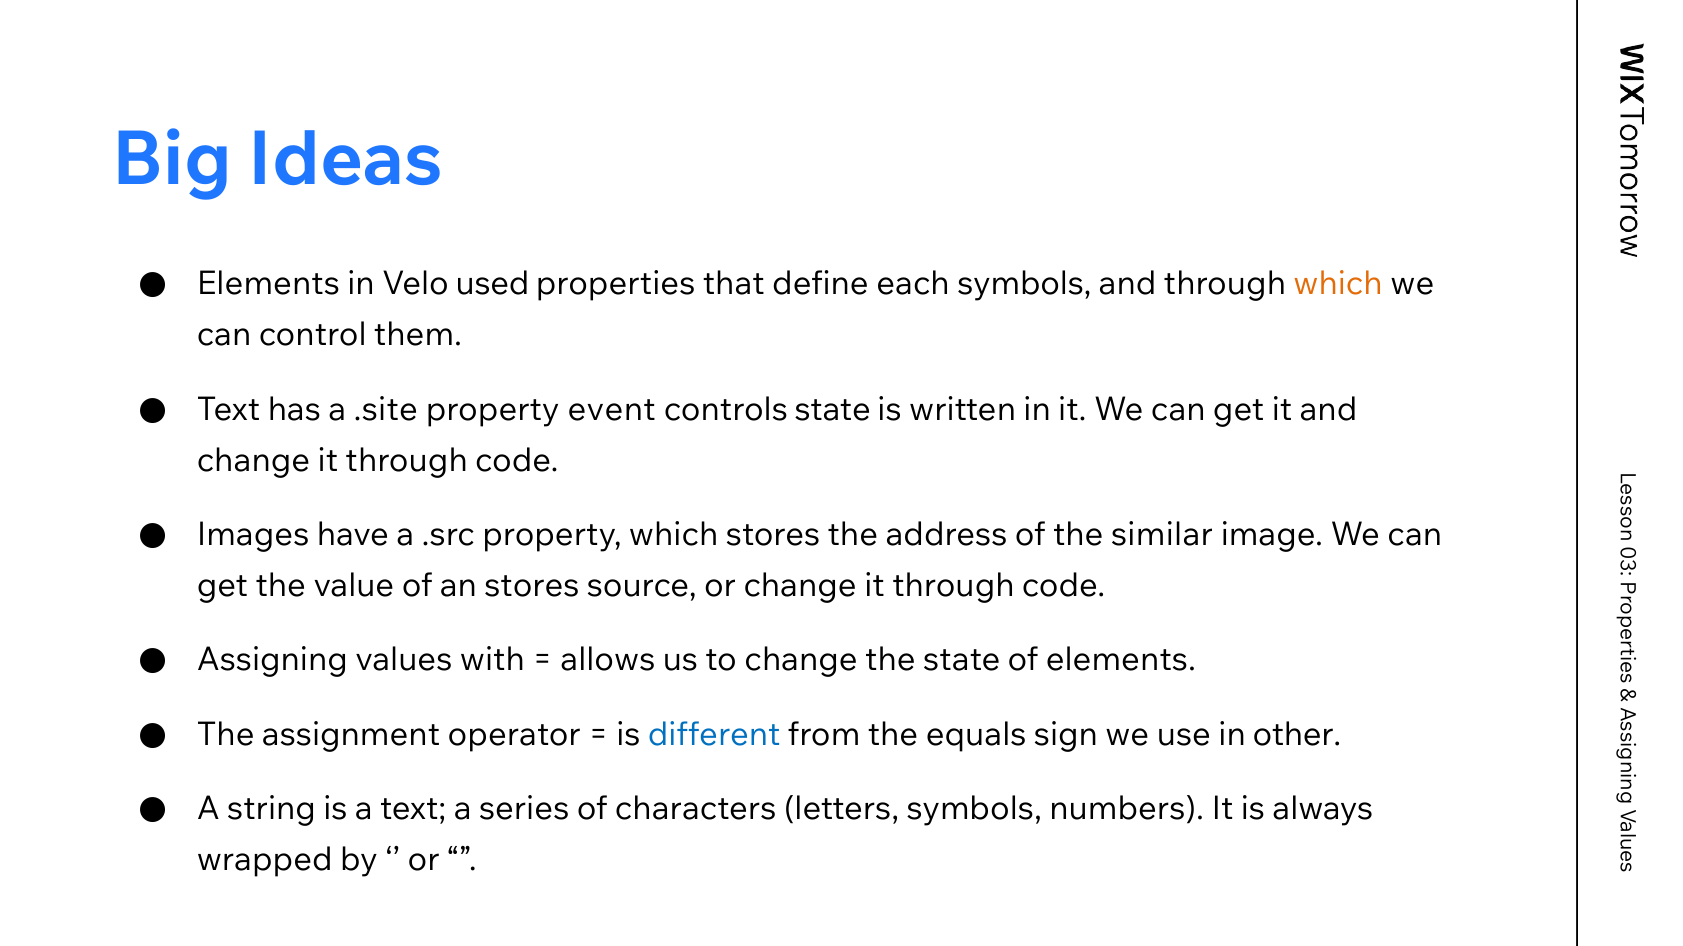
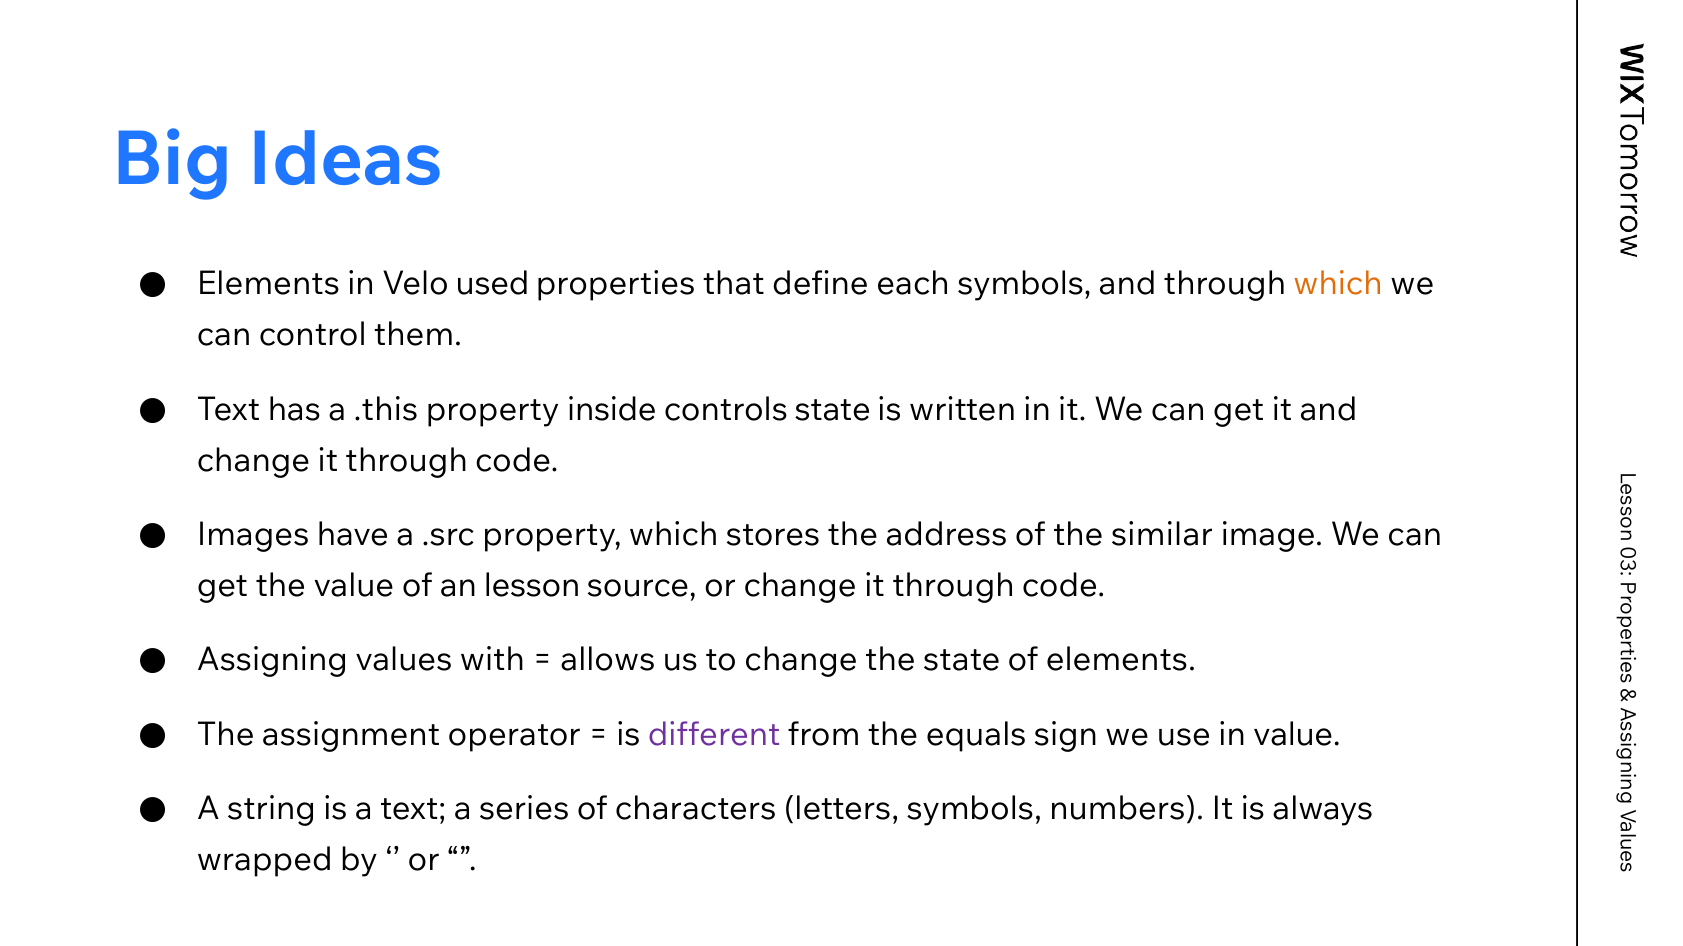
.site: .site -> .this
event: event -> inside
an stores: stores -> lesson
different colour: blue -> purple
in other: other -> value
